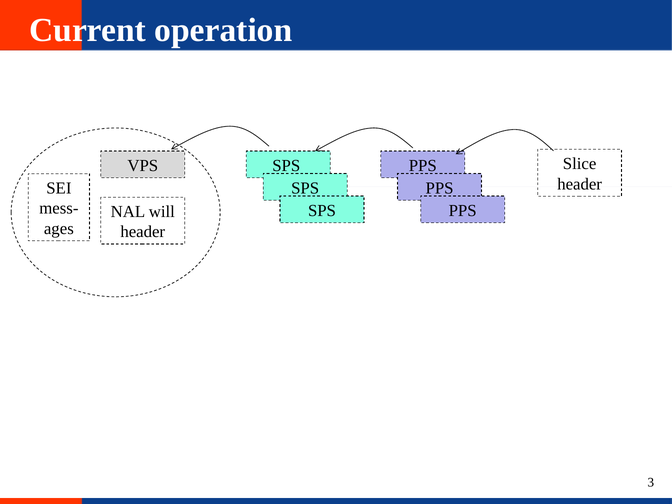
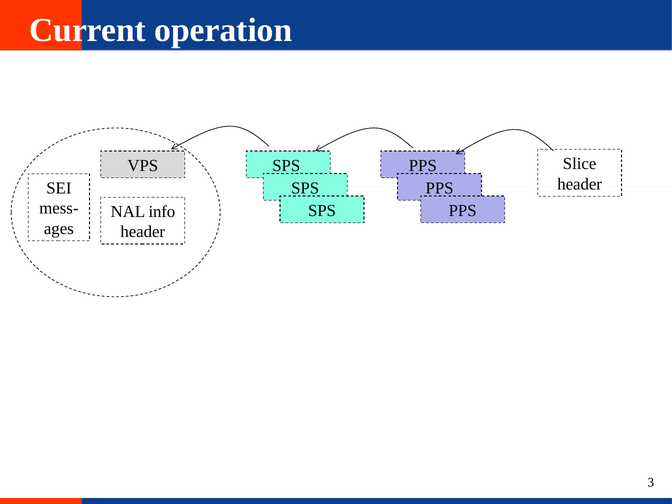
will: will -> info
